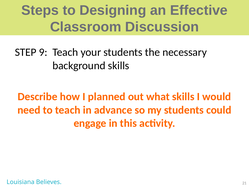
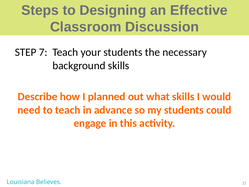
9: 9 -> 7
